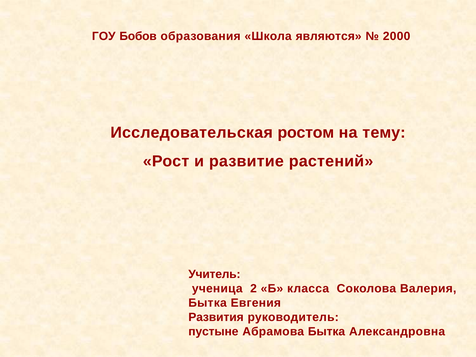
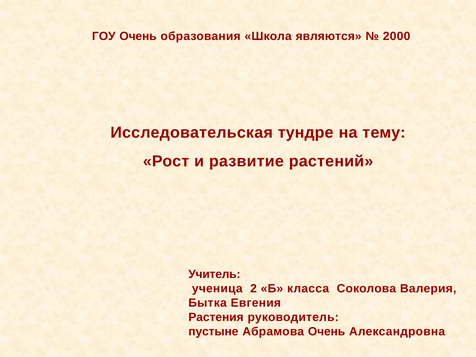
ГОУ Бобов: Бобов -> Очень
ростом: ростом -> тундре
Развития: Развития -> Растения
Абрамова Бытка: Бытка -> Очень
